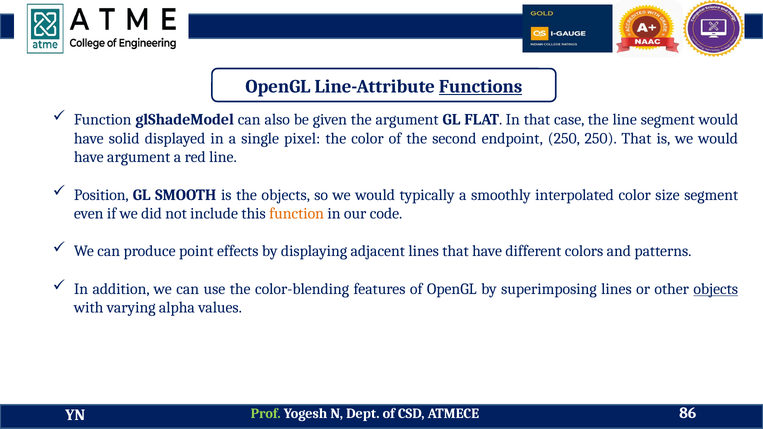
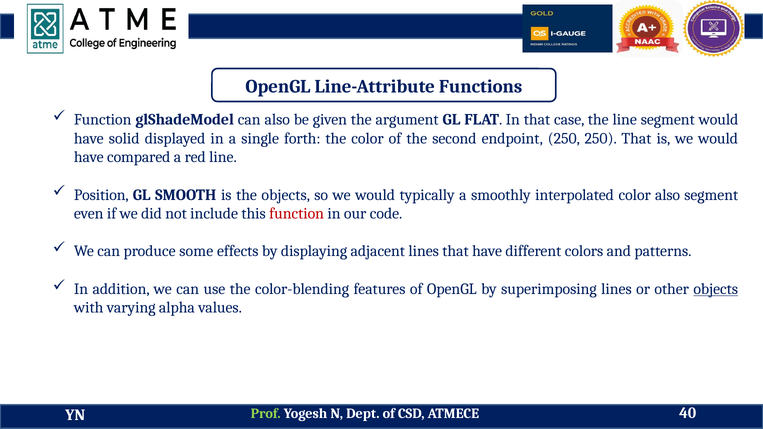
Functions underline: present -> none
pixel: pixel -> forth
have argument: argument -> compared
color size: size -> also
function at (297, 214) colour: orange -> red
point: point -> some
86: 86 -> 40
